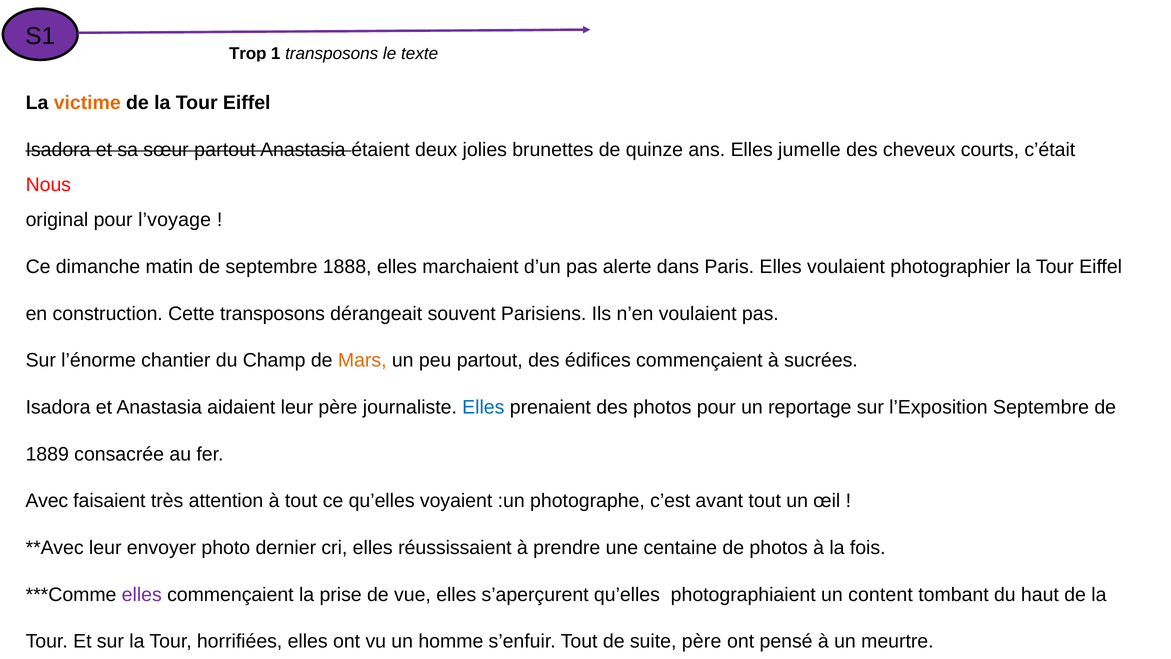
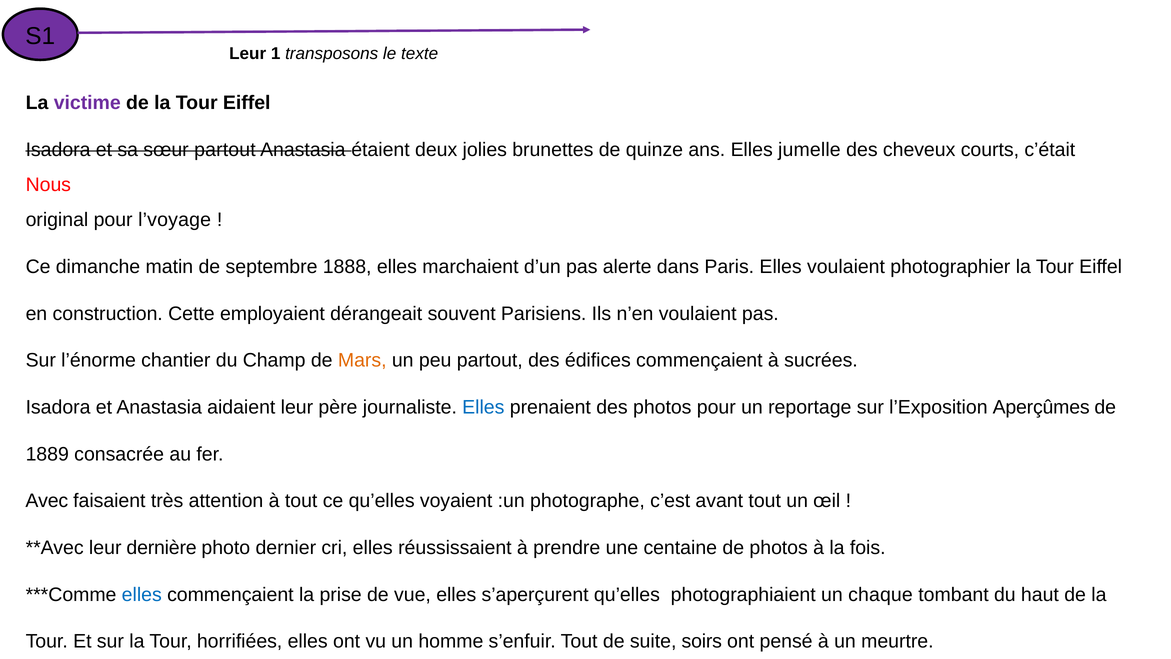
Trop at (248, 54): Trop -> Leur
victime colour: orange -> purple
Cette transposons: transposons -> employaient
l’Exposition Septembre: Septembre -> Aperçûmes
envoyer: envoyer -> dernière
elles at (142, 594) colour: purple -> blue
content: content -> chaque
suite père: père -> soirs
